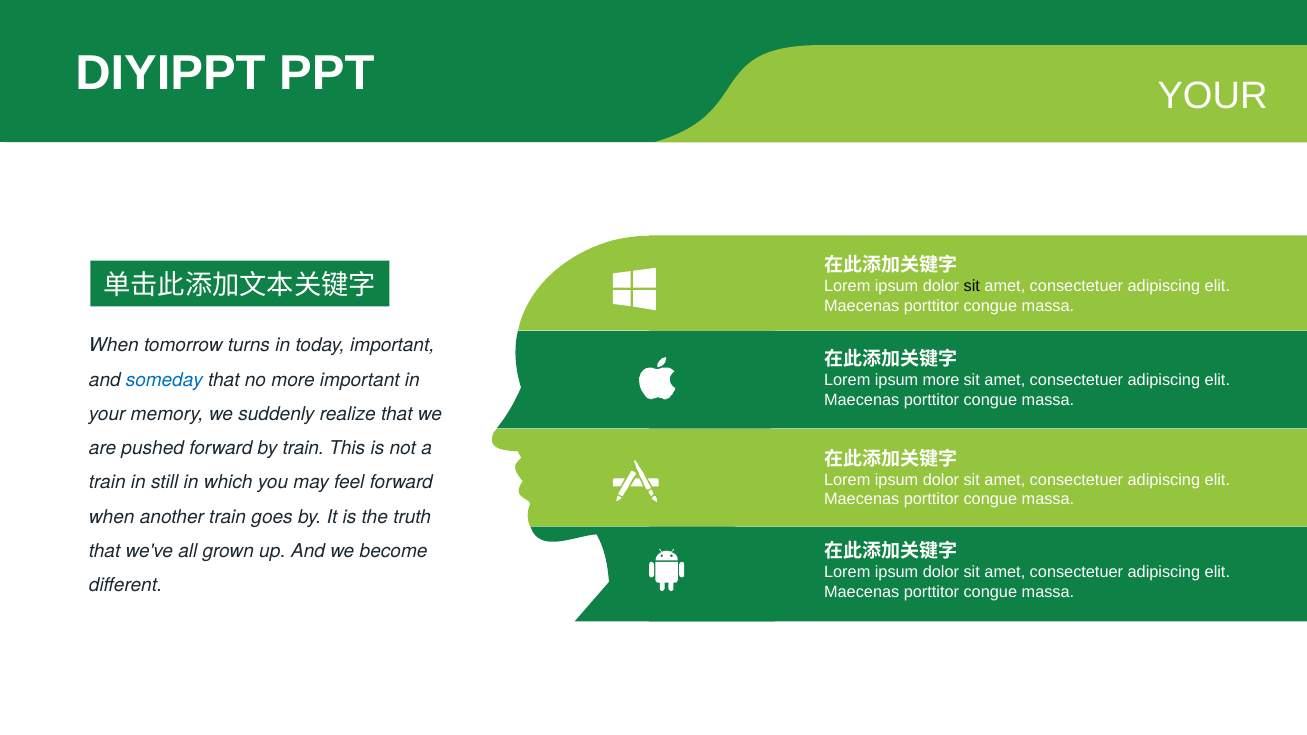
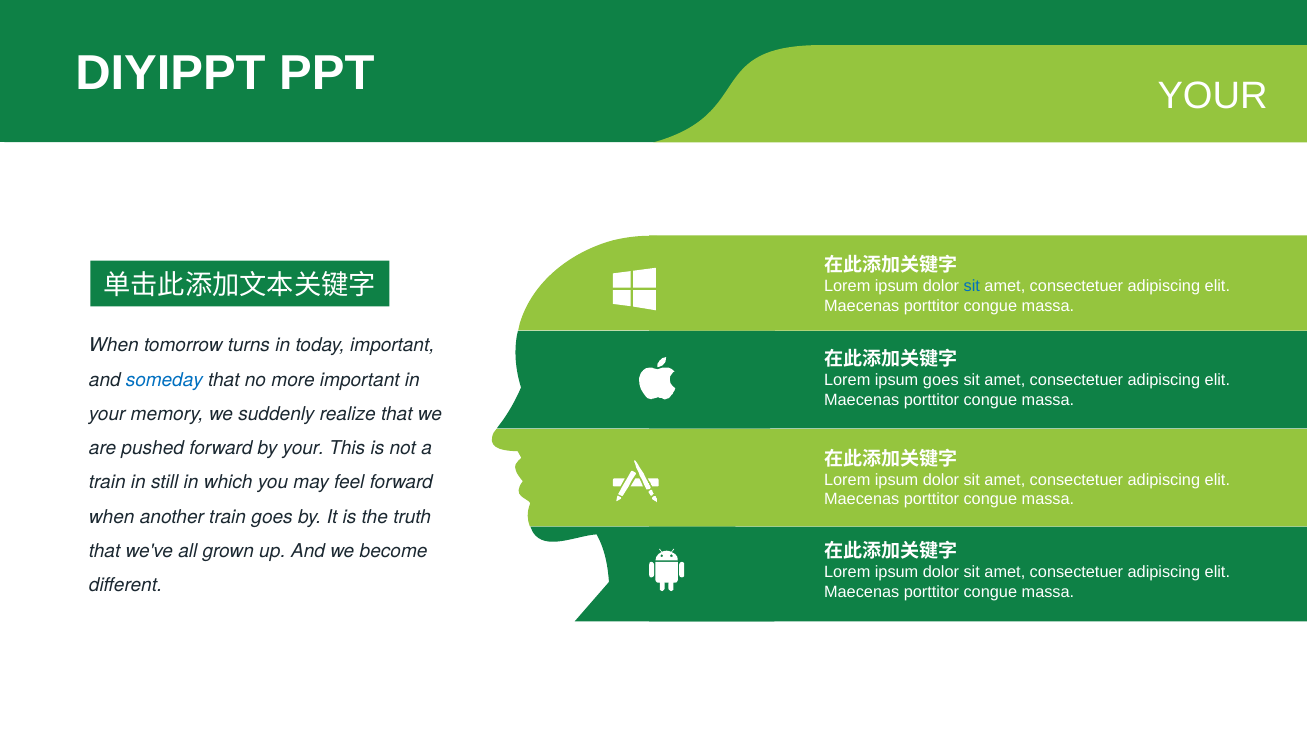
sit at (972, 286) colour: black -> blue
ipsum more: more -> goes
by train: train -> your
